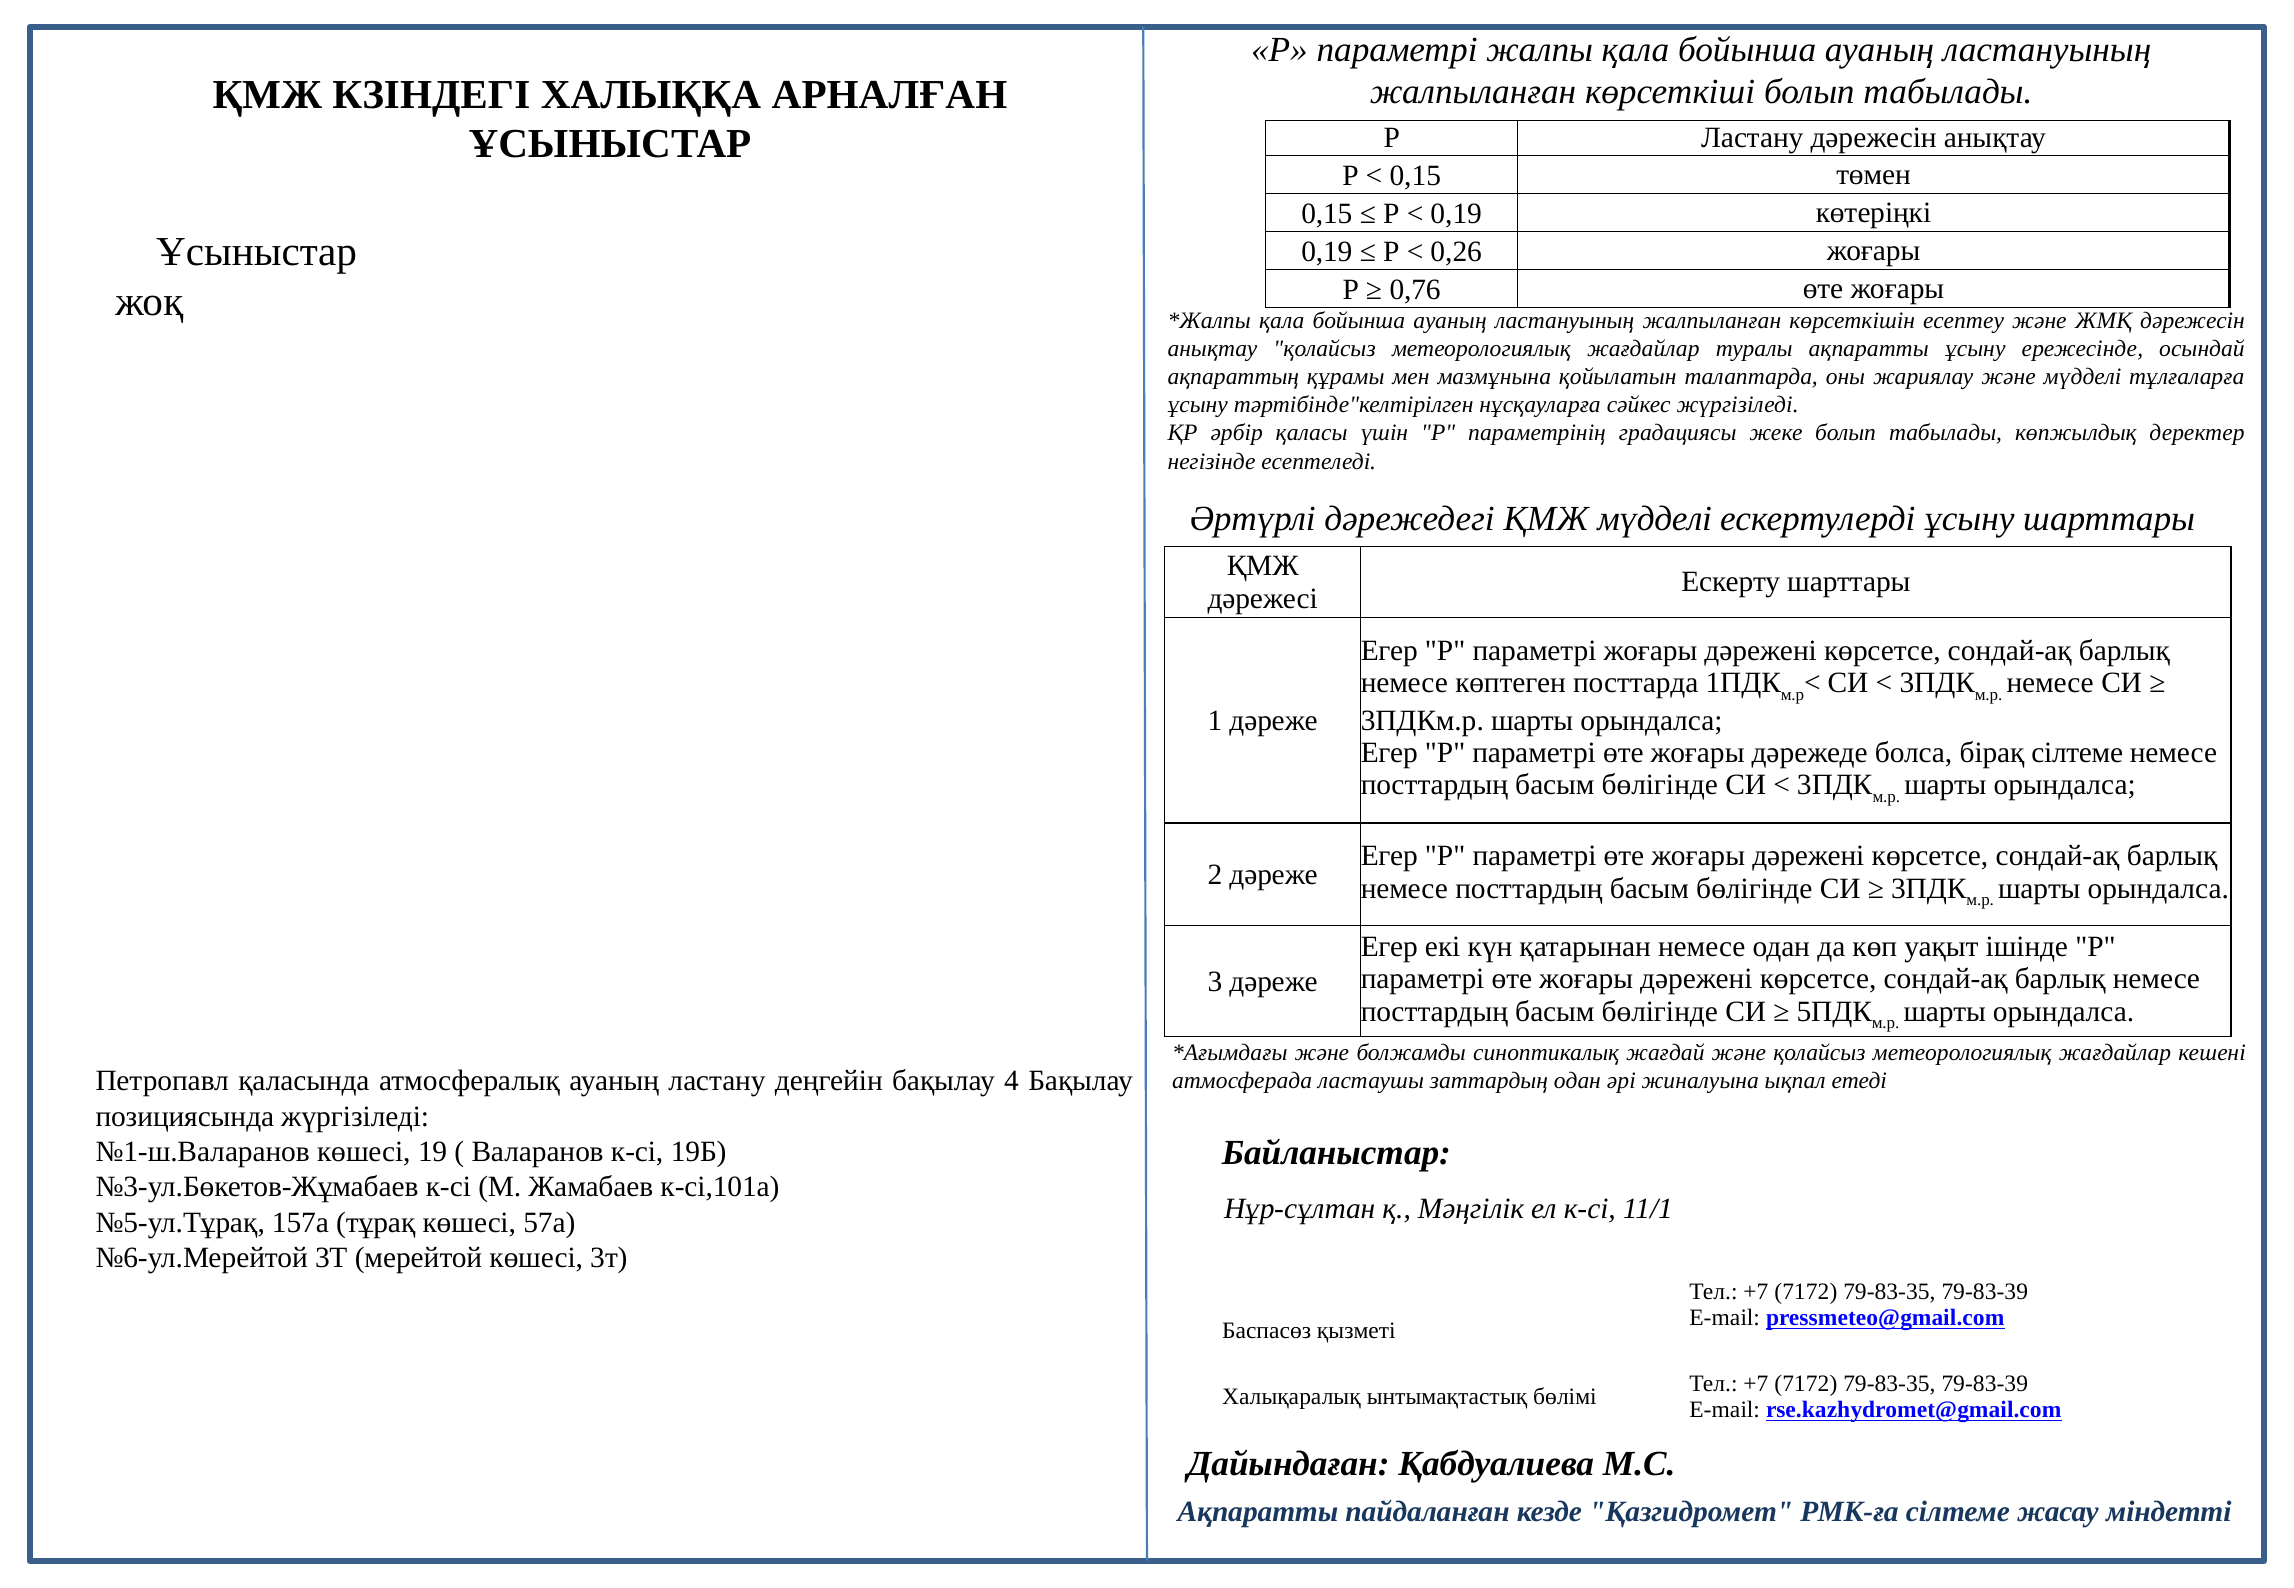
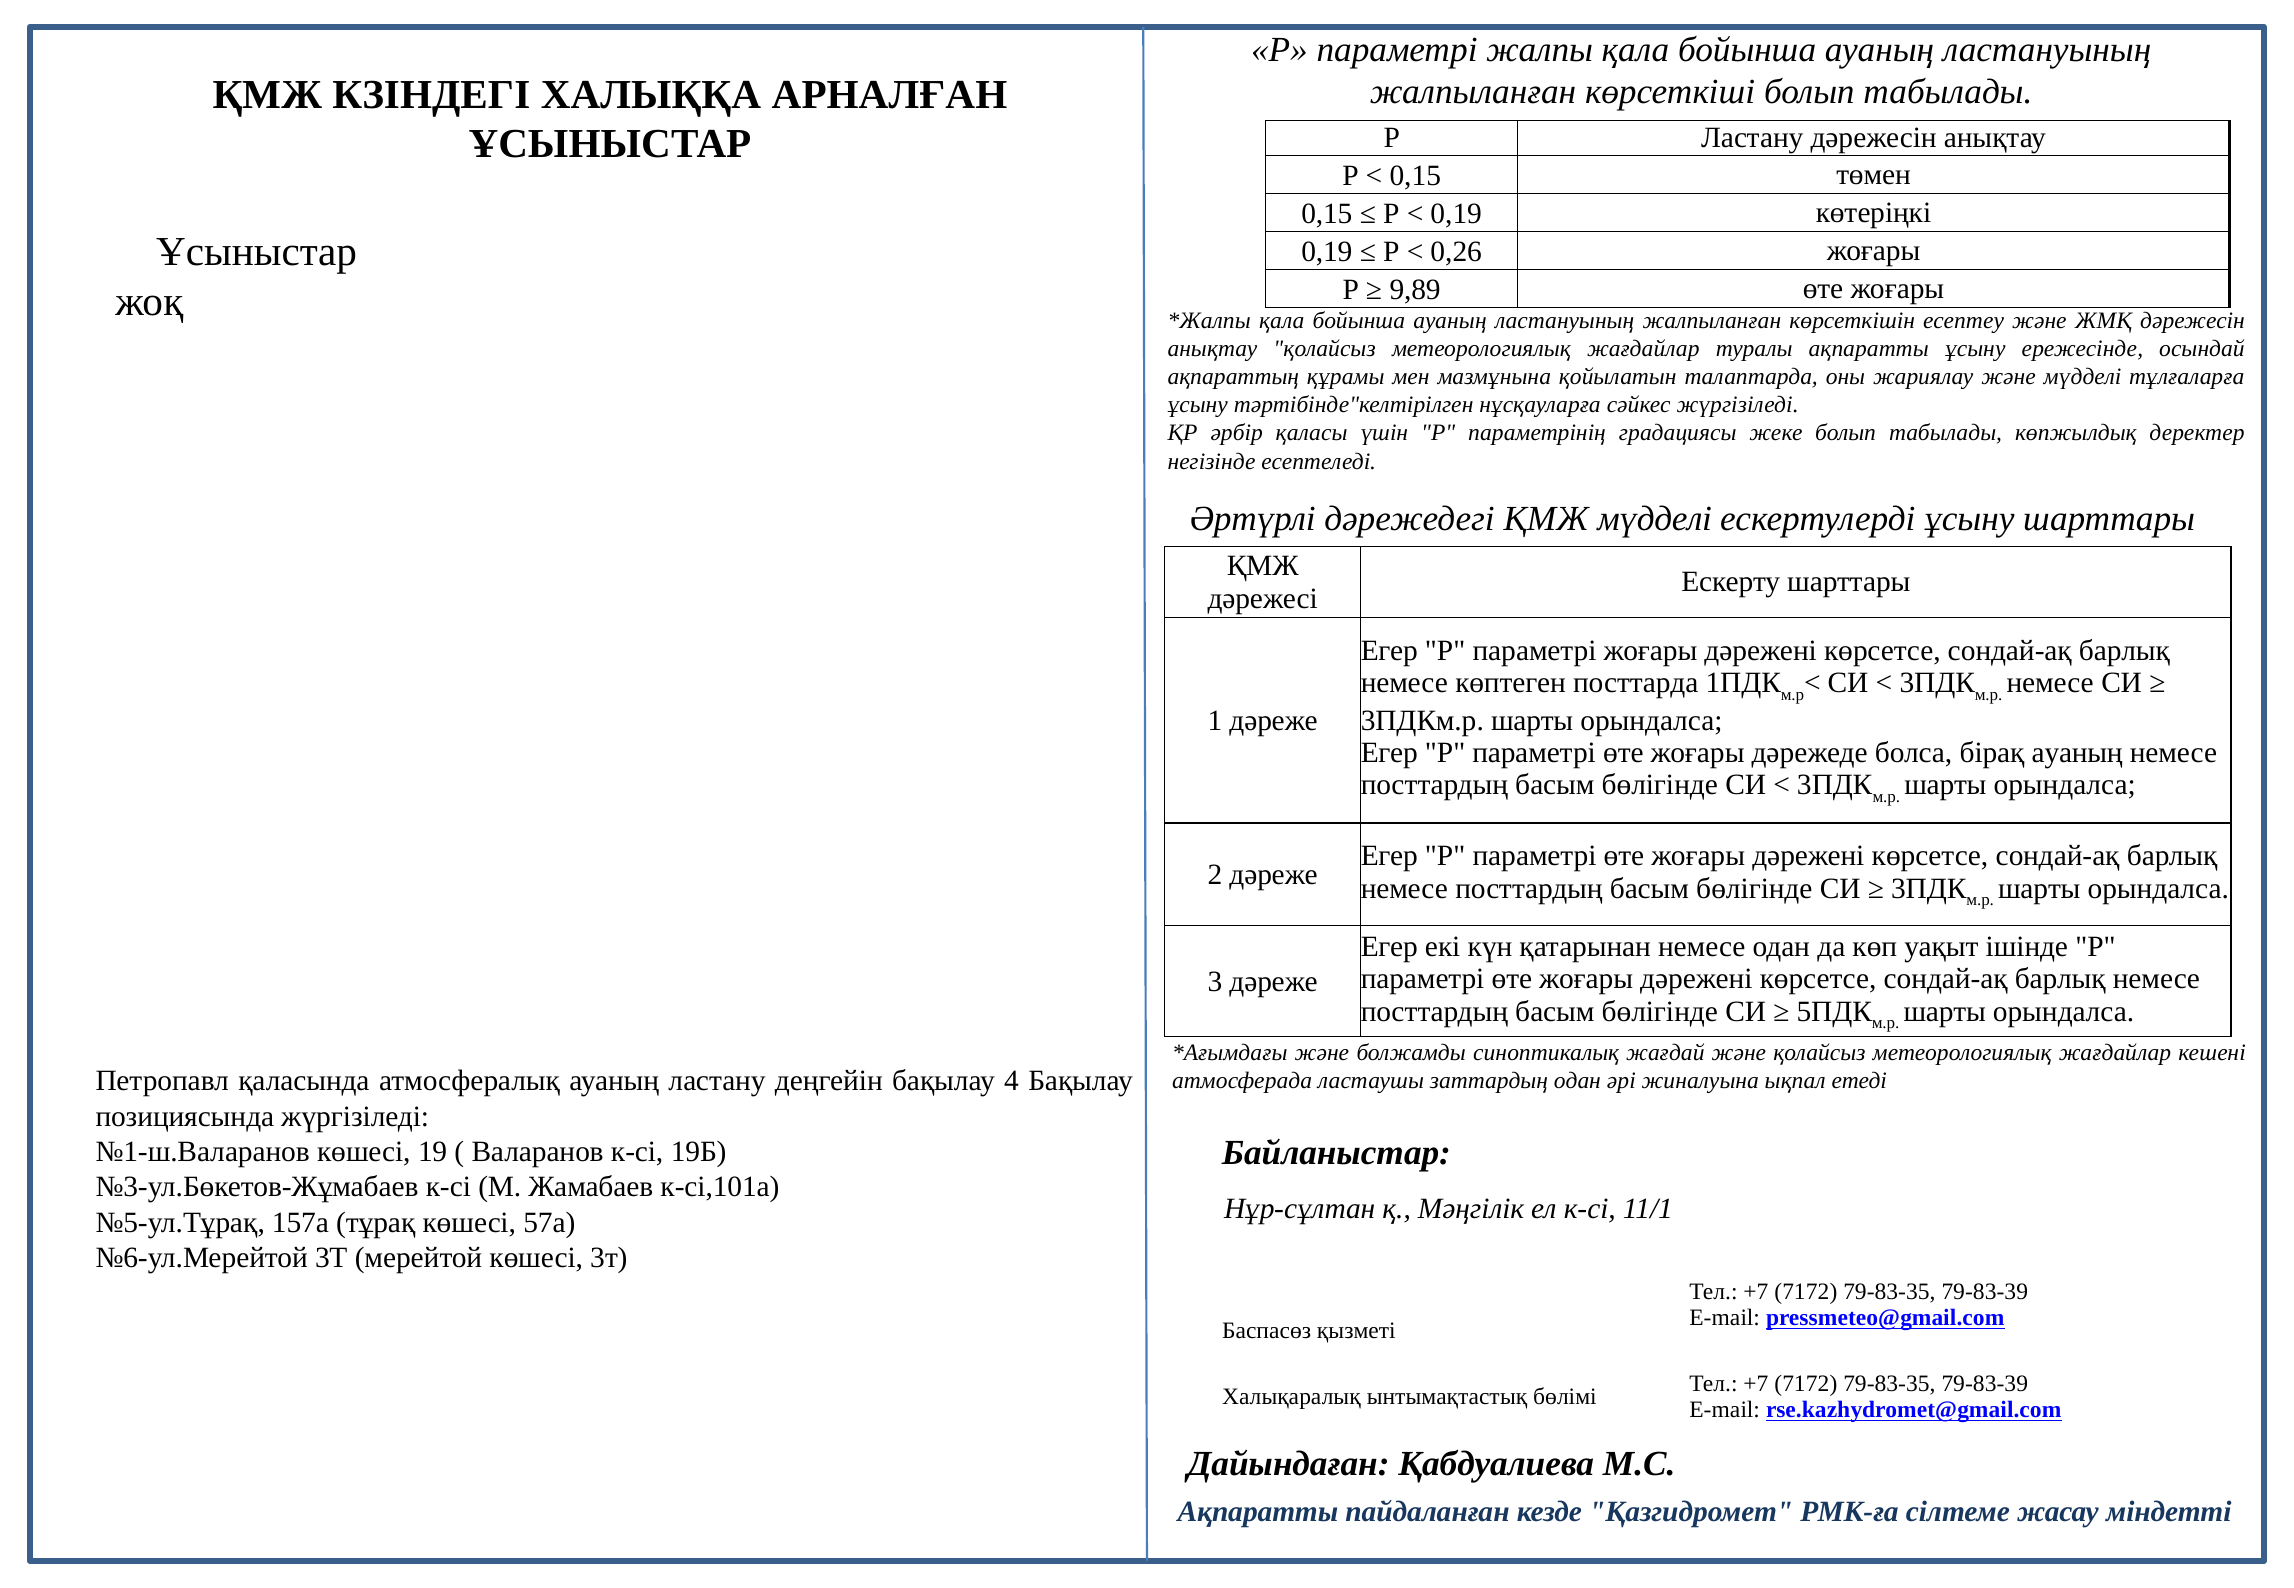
0,76: 0,76 -> 9,89
бірақ сілтеме: сілтеме -> ауаның
